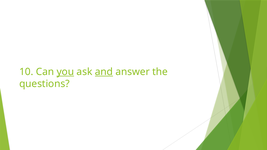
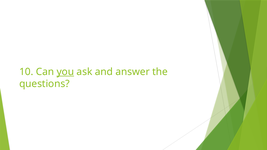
and underline: present -> none
